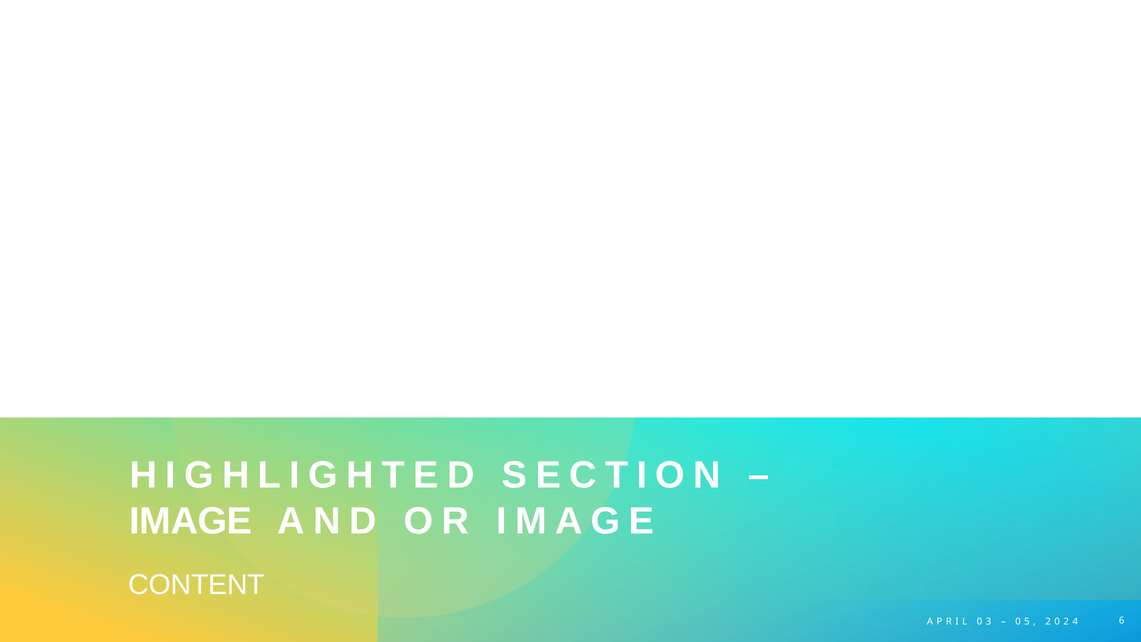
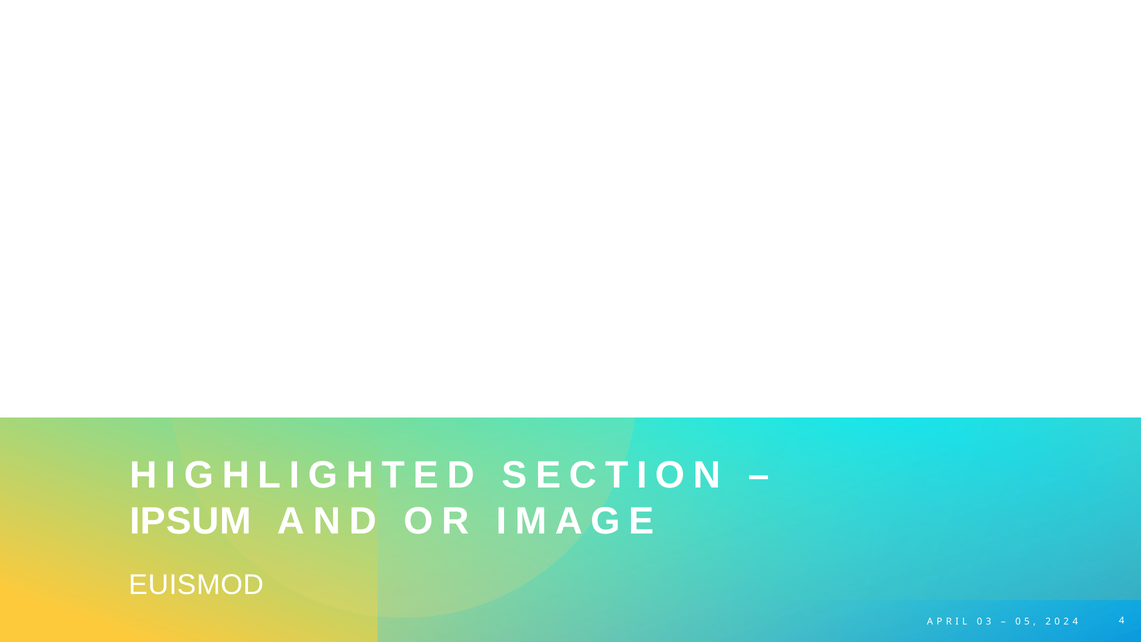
IMAGE at (191, 521): IMAGE -> IPSUM
CONTENT: CONTENT -> EUISMOD
6 at (1122, 621): 6 -> 4
